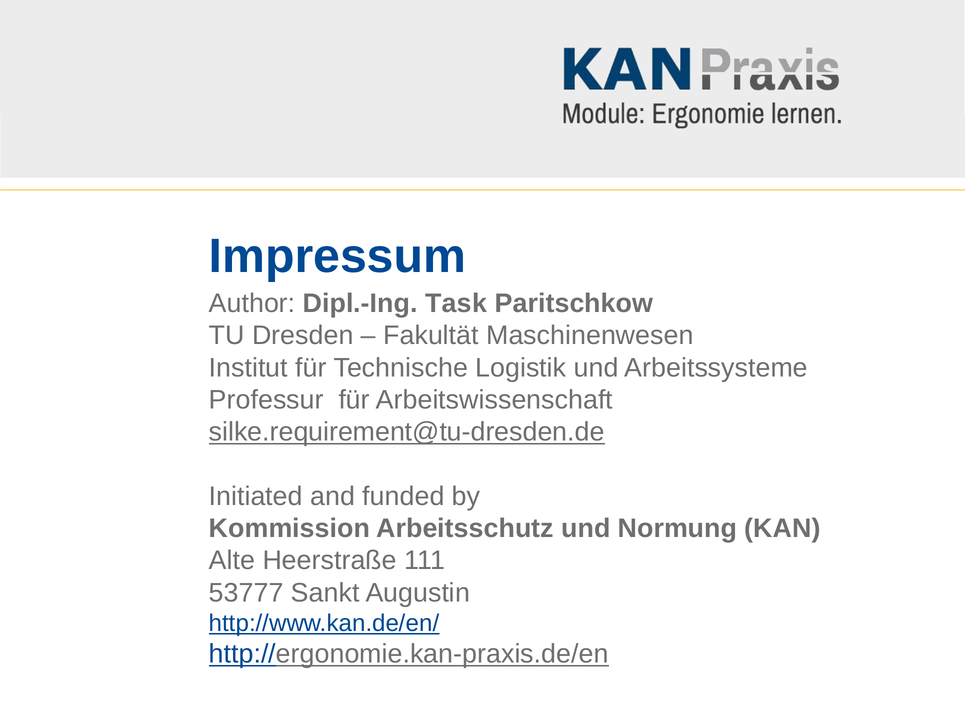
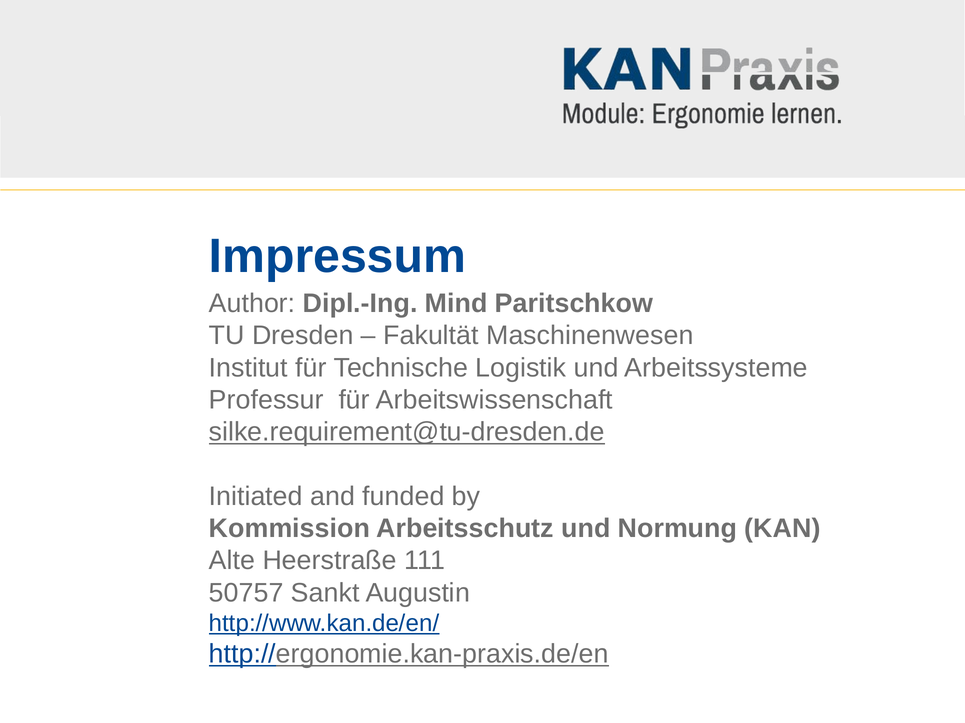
Task: Task -> Mind
53777: 53777 -> 50757
